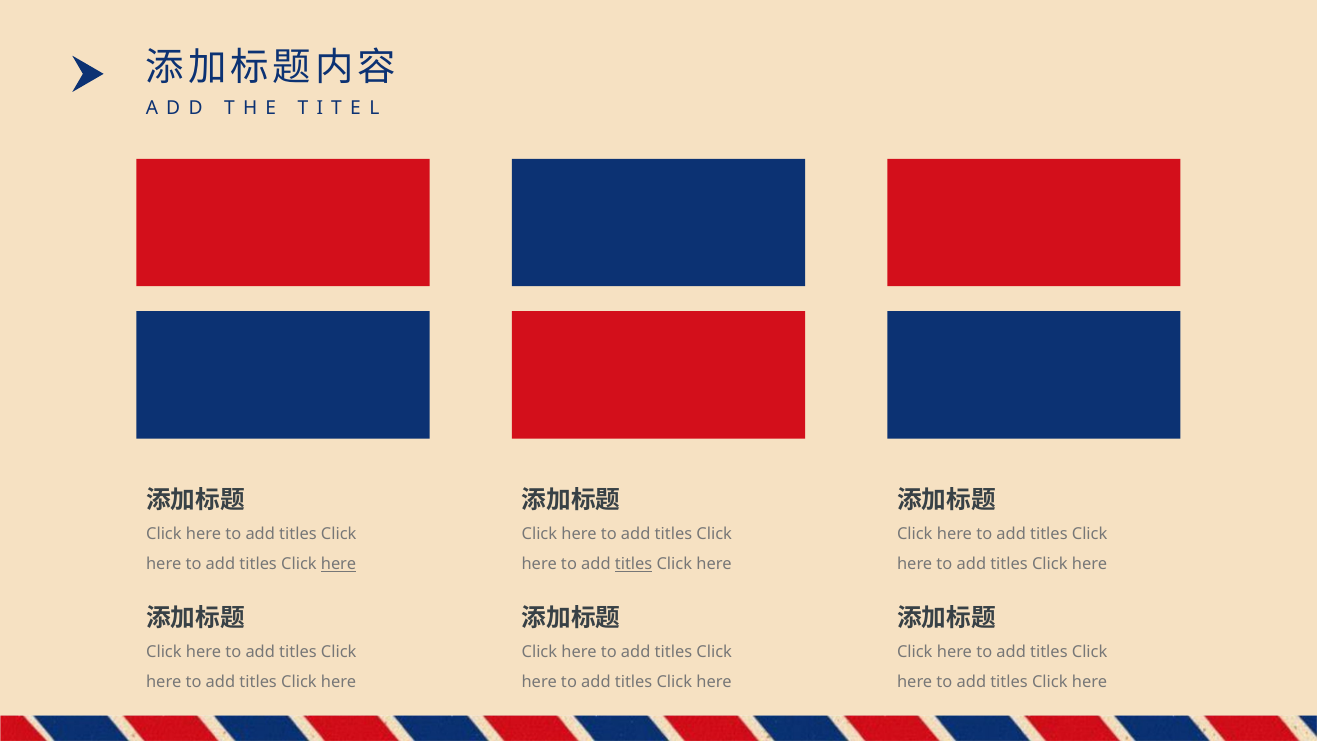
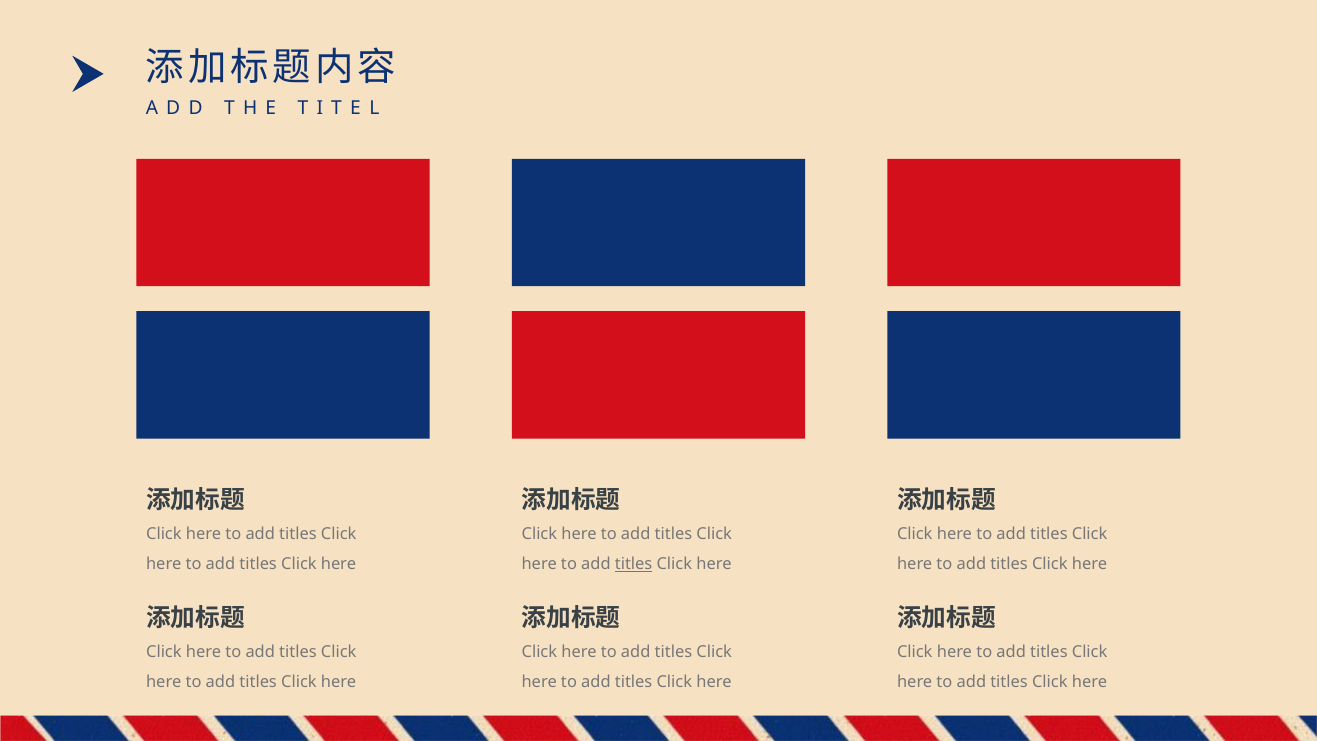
here at (339, 564) underline: present -> none
